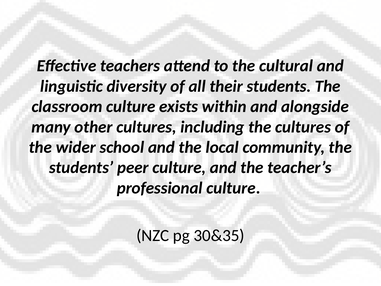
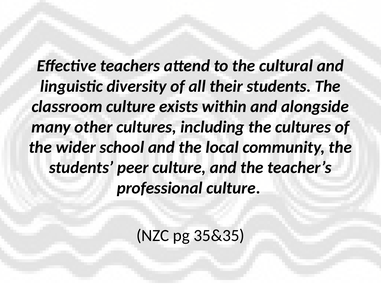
30&35: 30&35 -> 35&35
